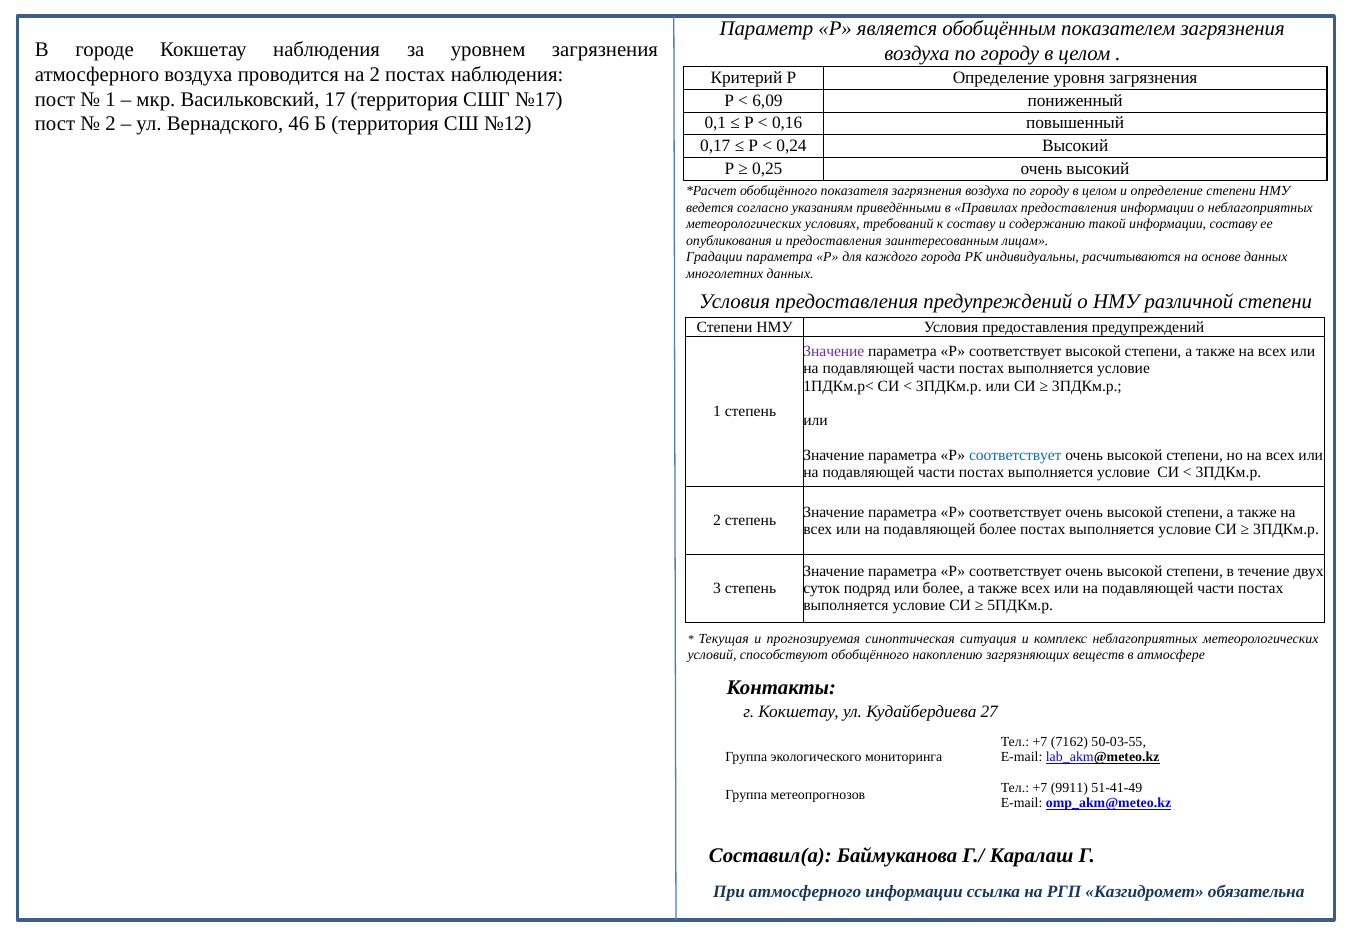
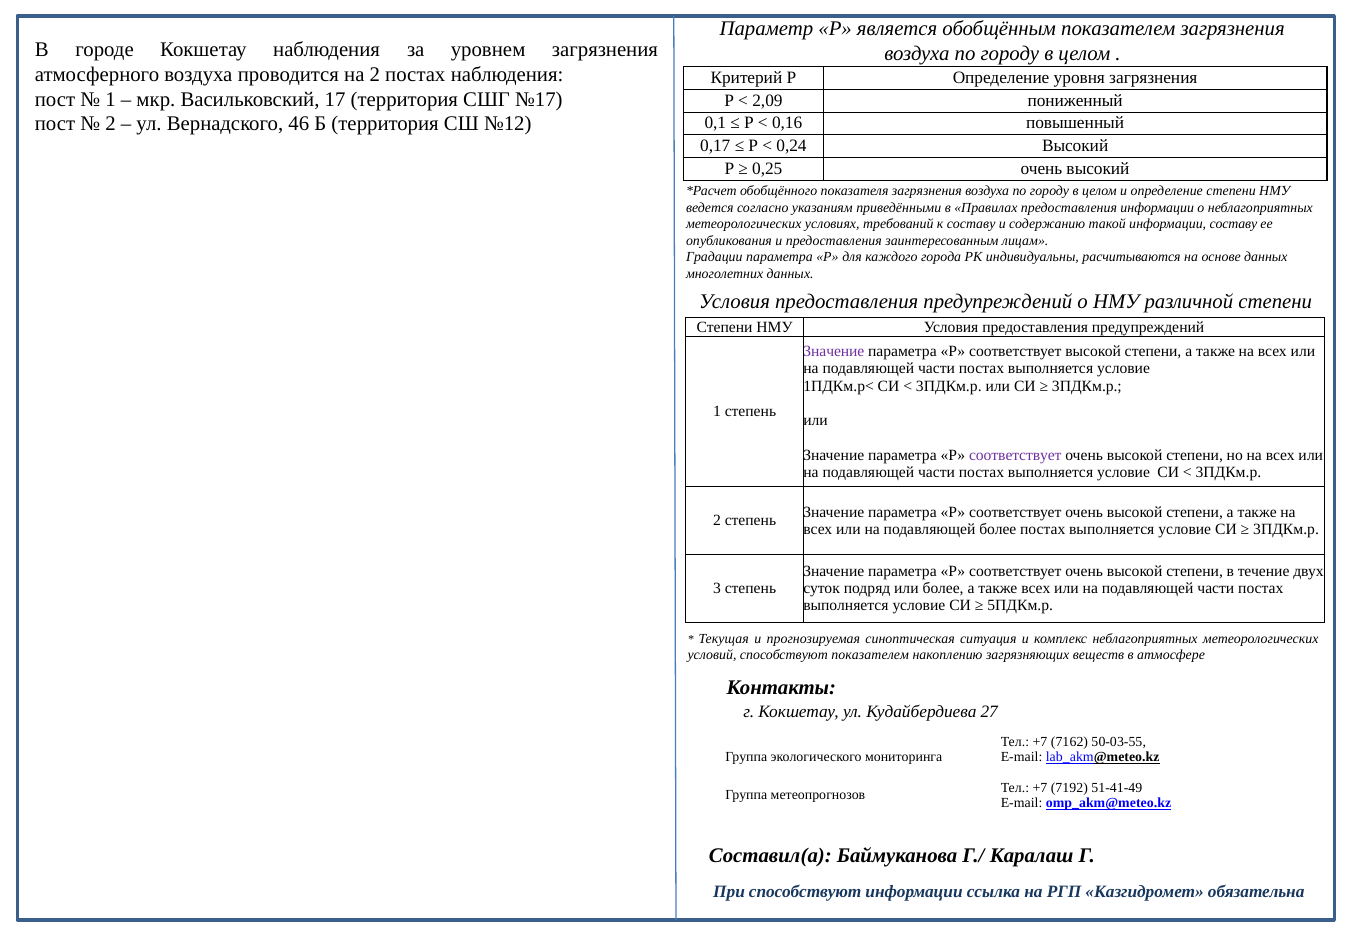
6,09: 6,09 -> 2,09
соответствует at (1015, 455) colour: blue -> purple
способствуют обобщённого: обобщённого -> показателем
9911: 9911 -> 7192
При атмосферного: атмосферного -> способствуют
